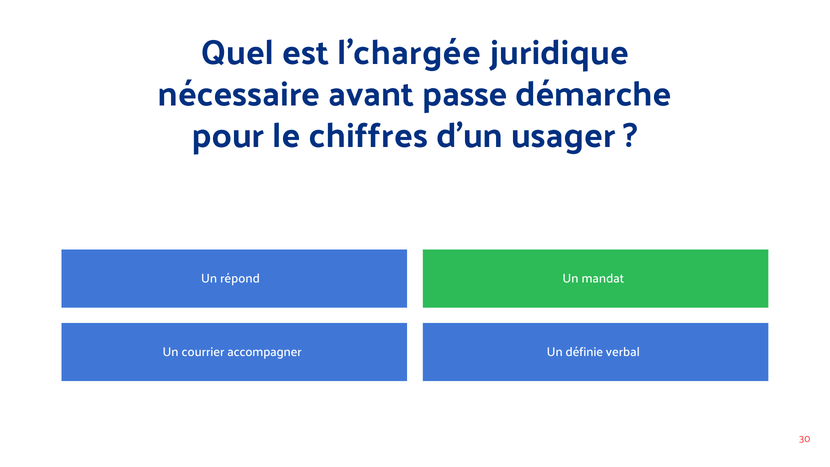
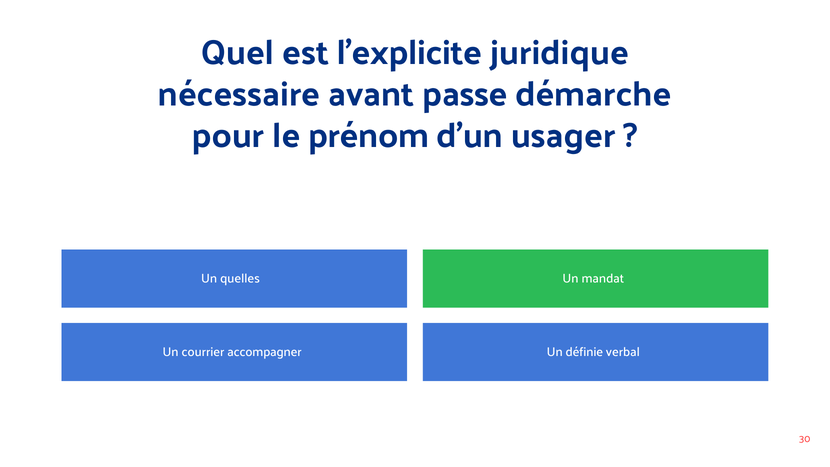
l’chargée: l’chargée -> l’explicite
chiffres: chiffres -> prénom
répond: répond -> quelles
